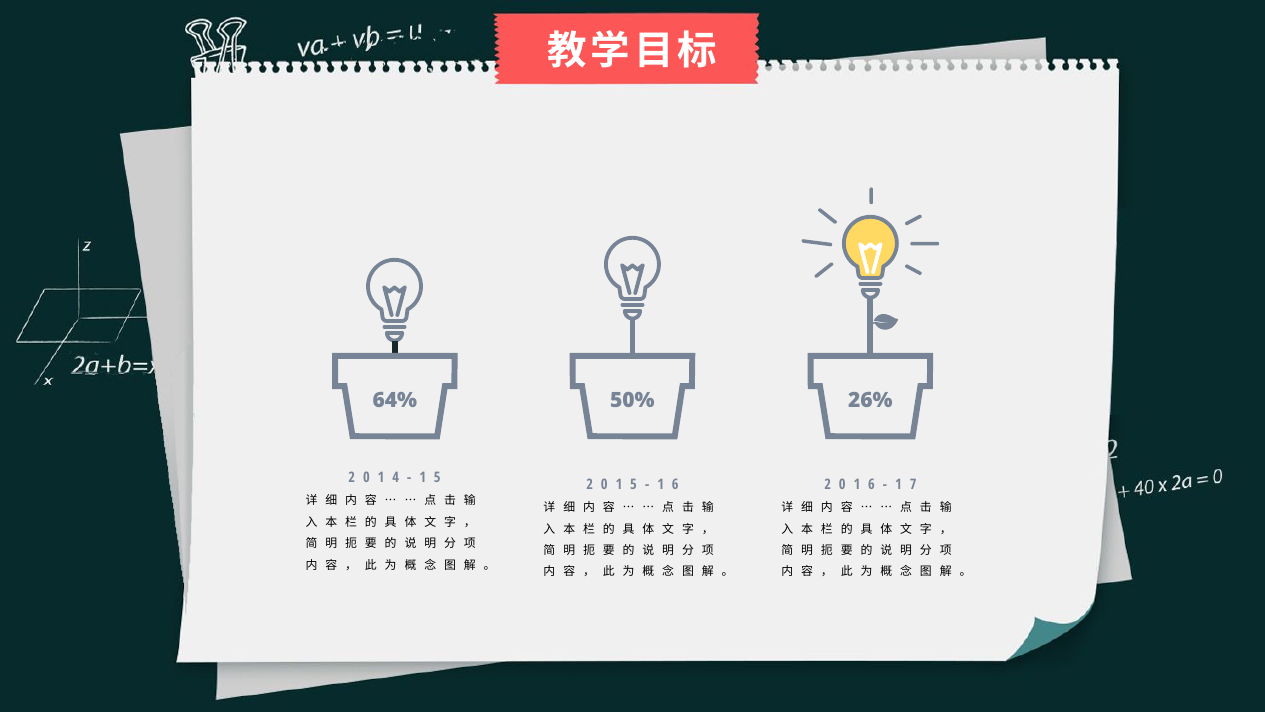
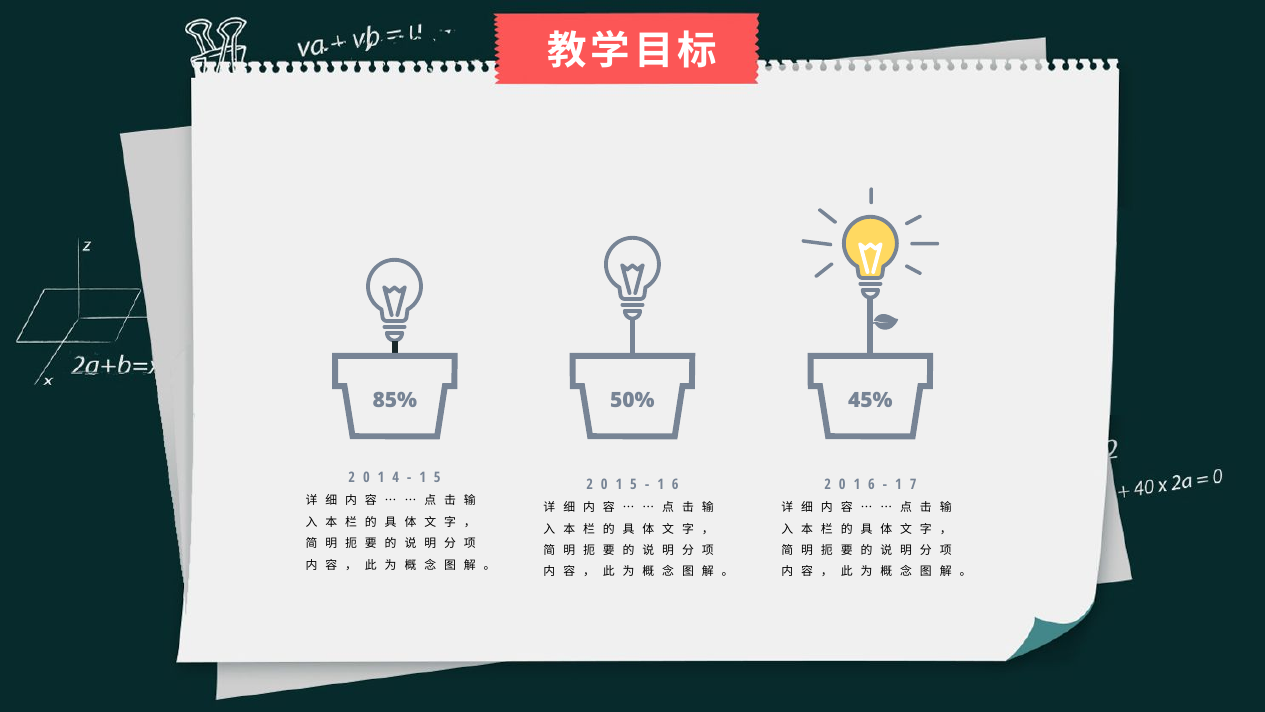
64%: 64% -> 85%
26%: 26% -> 45%
